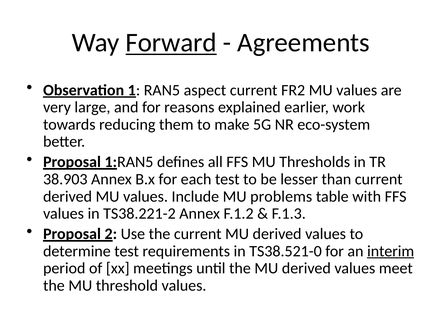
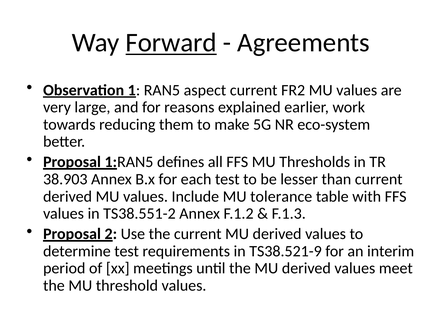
problems: problems -> tolerance
TS38.221-2: TS38.221-2 -> TS38.551-2
TS38.521-0: TS38.521-0 -> TS38.521-9
interim underline: present -> none
